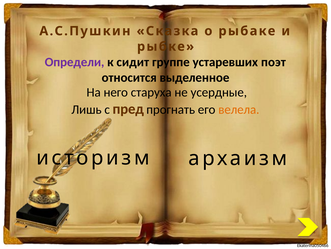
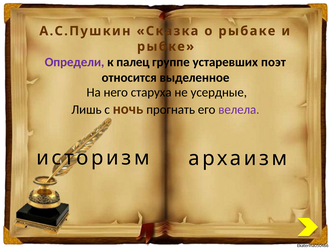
сидит: сидит -> палец
пред: пред -> ночь
велела colour: orange -> purple
